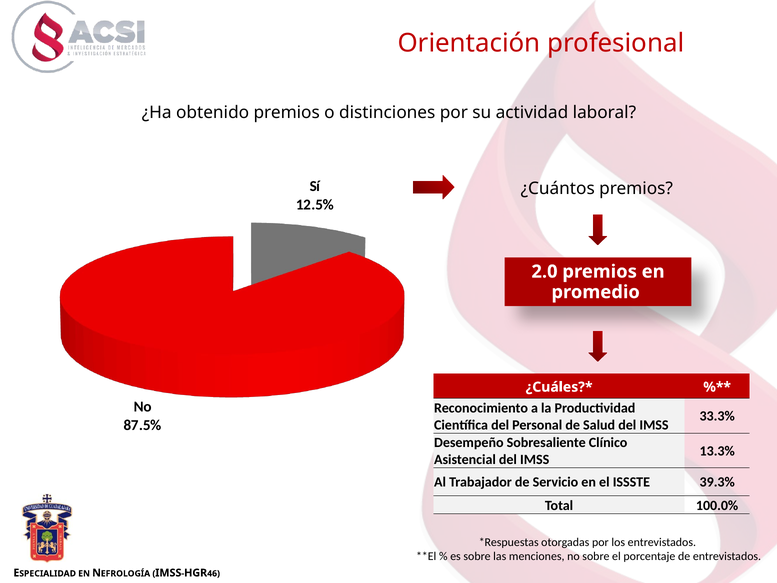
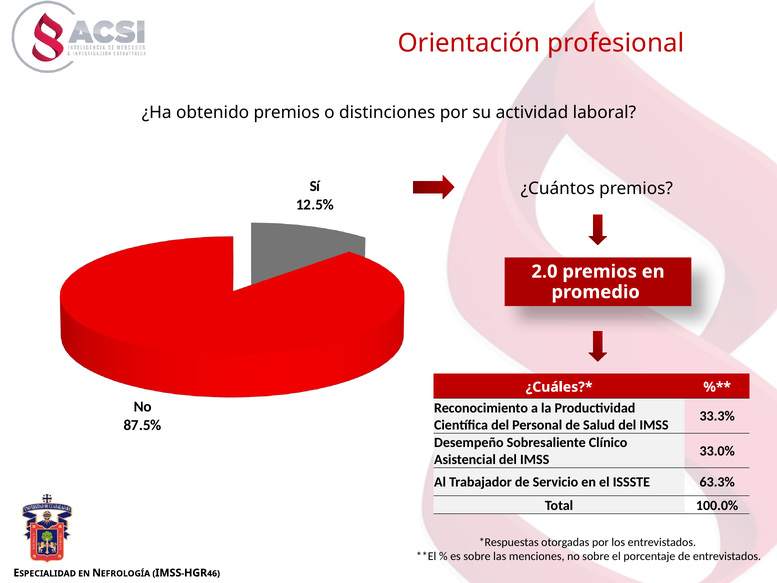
13.3%: 13.3% -> 33.0%
39.3%: 39.3% -> 63.3%
